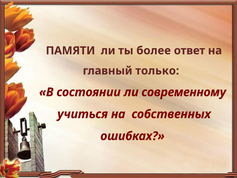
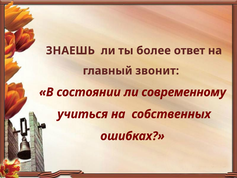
ПАМЯТИ: ПАМЯТИ -> ЗНАЕШЬ
только: только -> звонит
